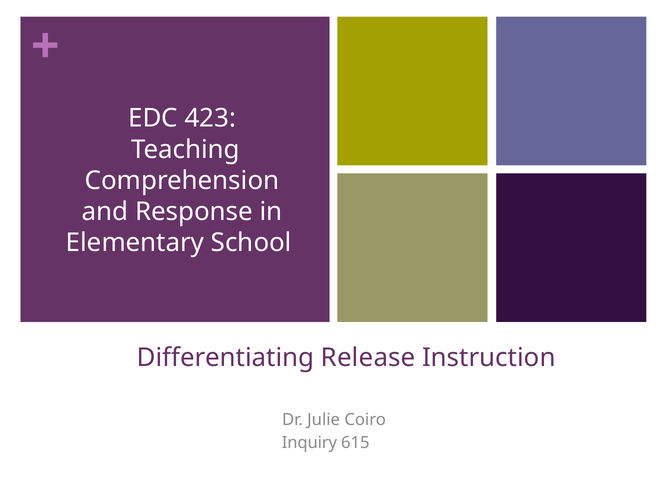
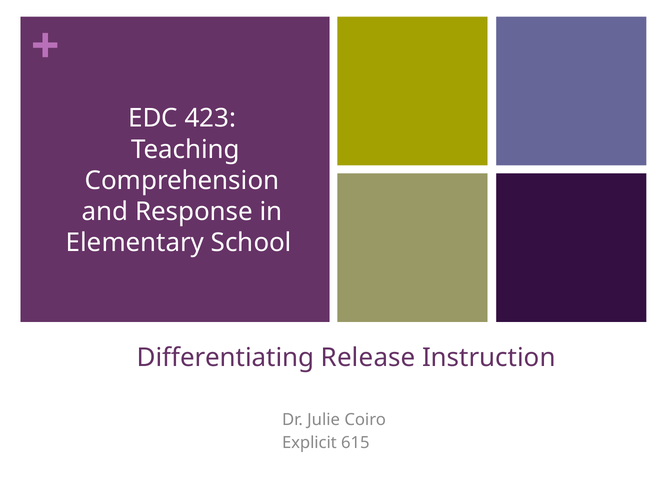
Inquiry: Inquiry -> Explicit
